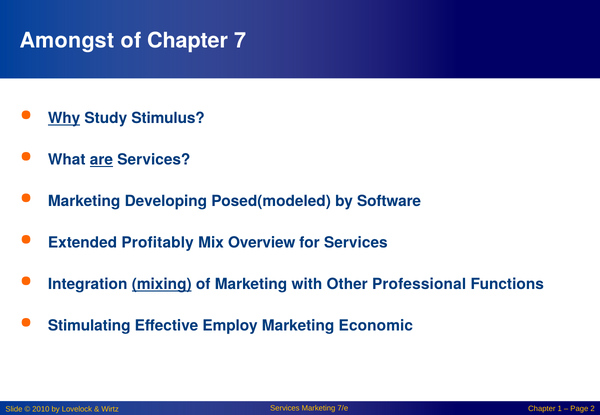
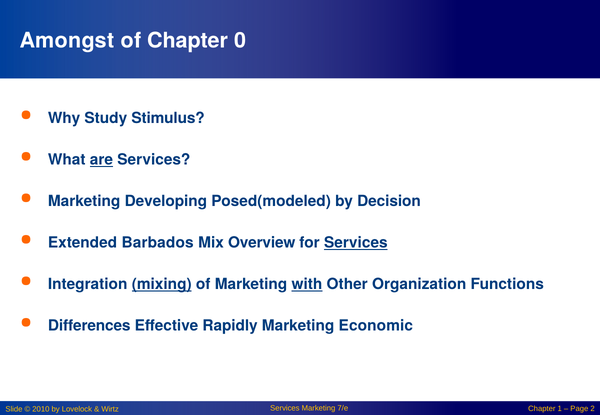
7: 7 -> 0
Why underline: present -> none
Software: Software -> Decision
Profitably: Profitably -> Barbados
Services at (356, 243) underline: none -> present
with underline: none -> present
Professional: Professional -> Organization
Stimulating: Stimulating -> Differences
Employ: Employ -> Rapidly
